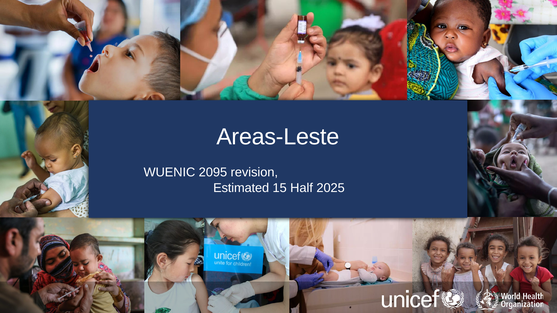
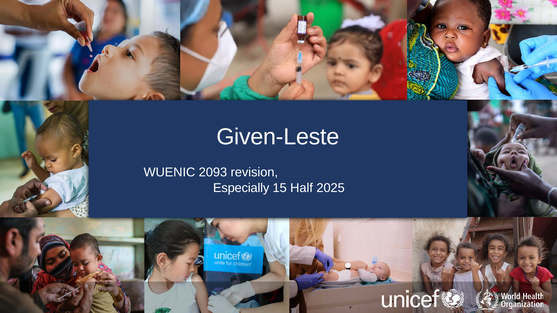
Areas-Leste: Areas-Leste -> Given-Leste
2095: 2095 -> 2093
Estimated: Estimated -> Especially
